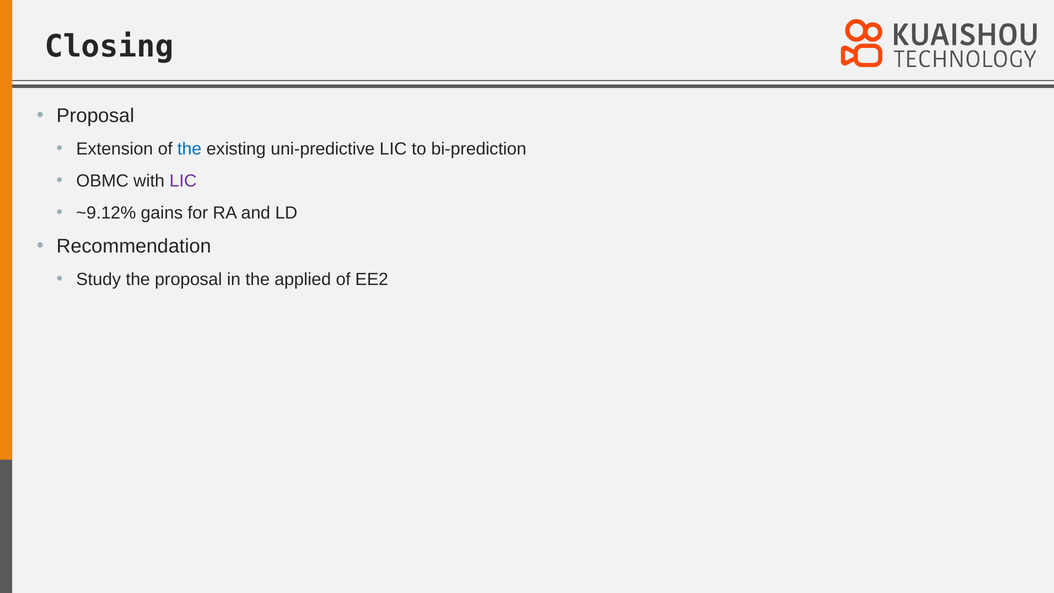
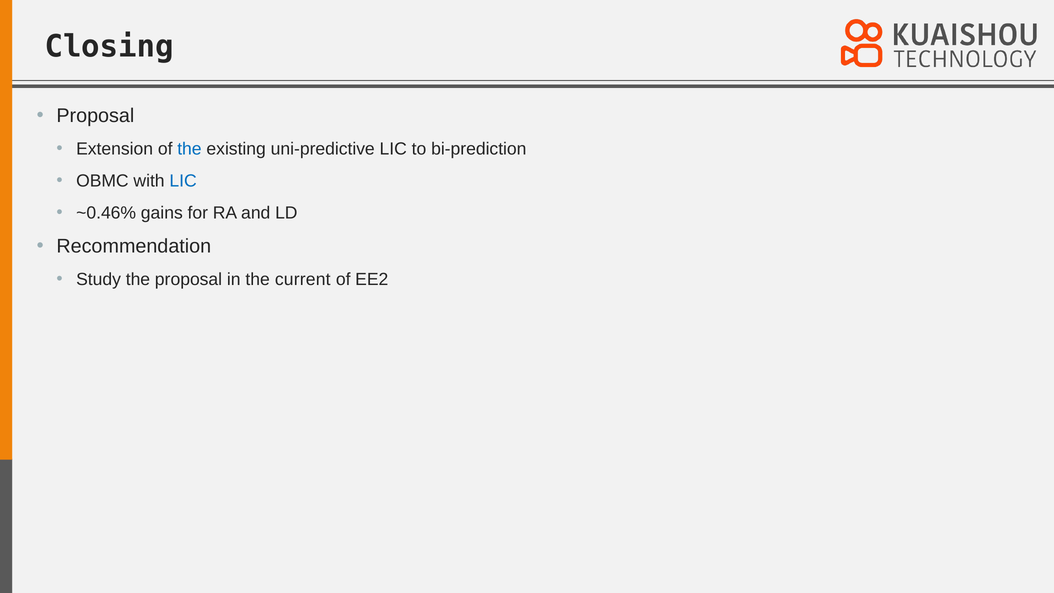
LIC at (183, 181) colour: purple -> blue
~9.12%: ~9.12% -> ~0.46%
applied: applied -> current
